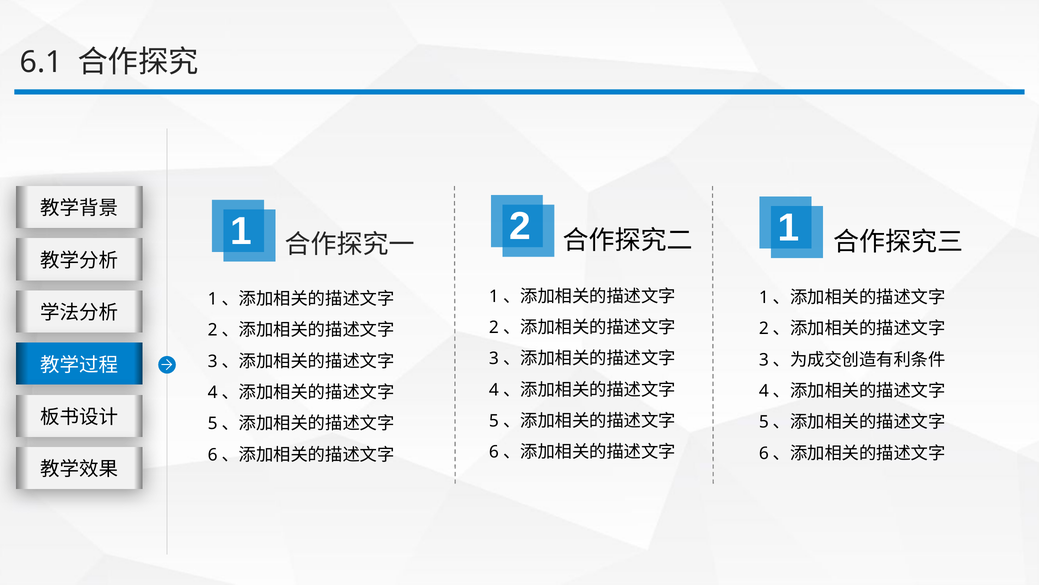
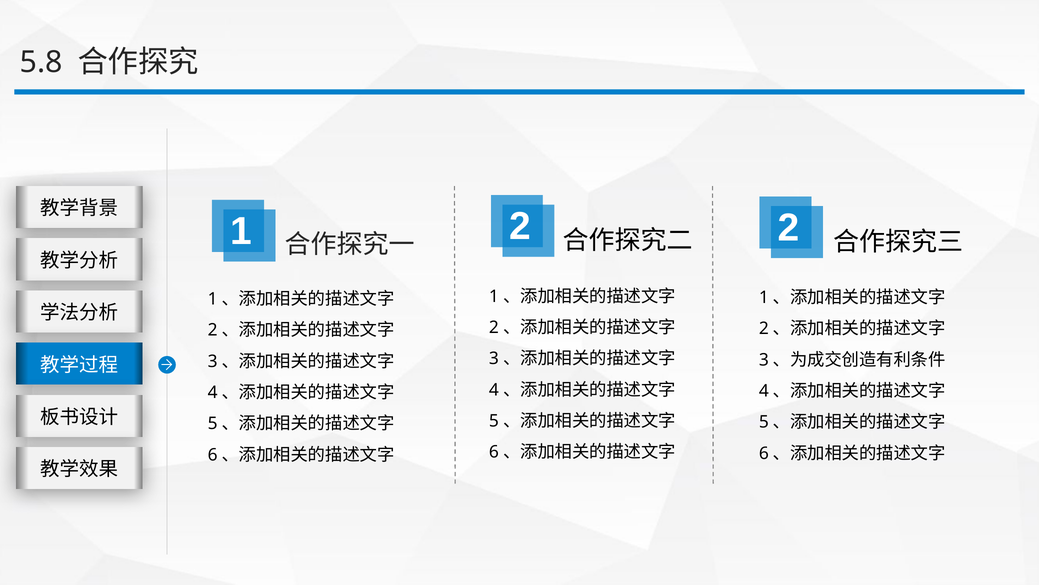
6.1: 6.1 -> 5.8
2 1: 1 -> 2
